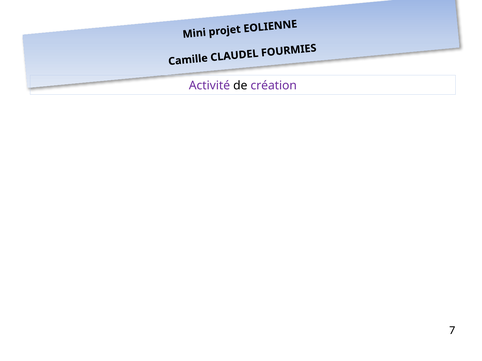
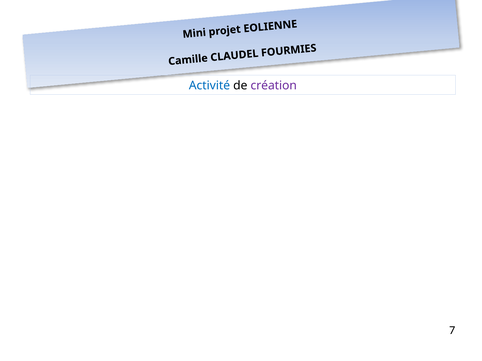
Activité colour: purple -> blue
